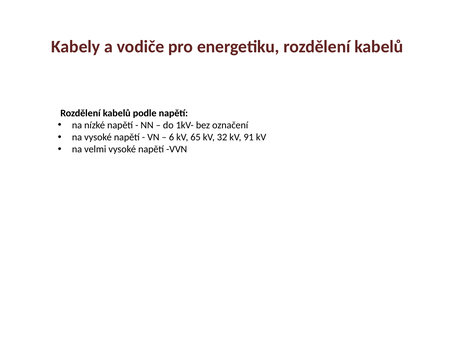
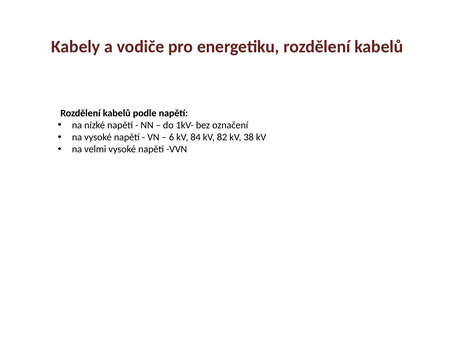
65: 65 -> 84
32: 32 -> 82
91: 91 -> 38
